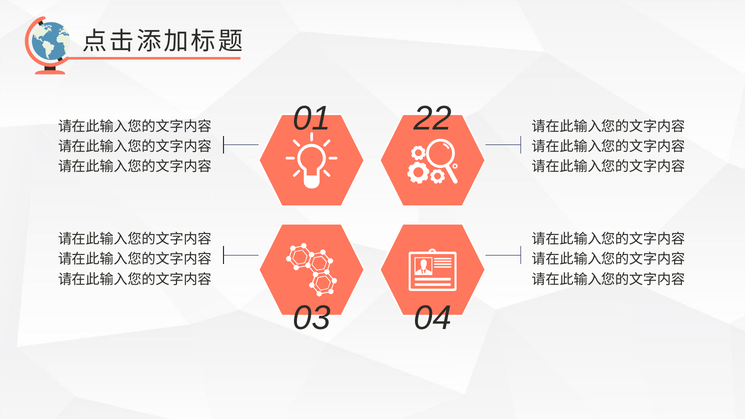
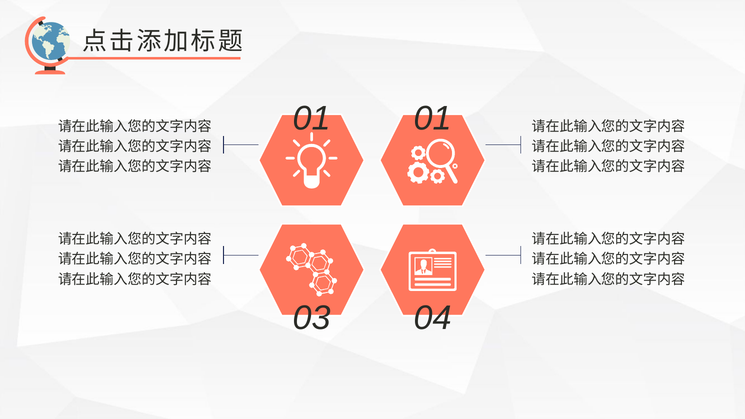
01 22: 22 -> 01
